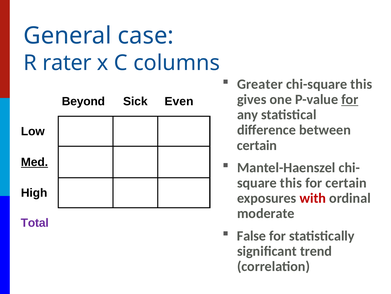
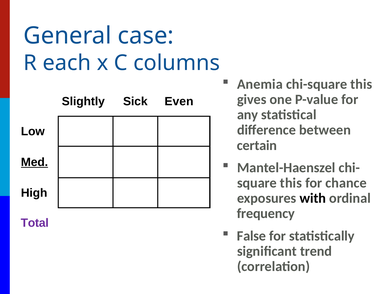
rater: rater -> each
Greater: Greater -> Anemia
for at (350, 99) underline: present -> none
Beyond: Beyond -> Slightly
for certain: certain -> chance
with colour: red -> black
moderate: moderate -> frequency
